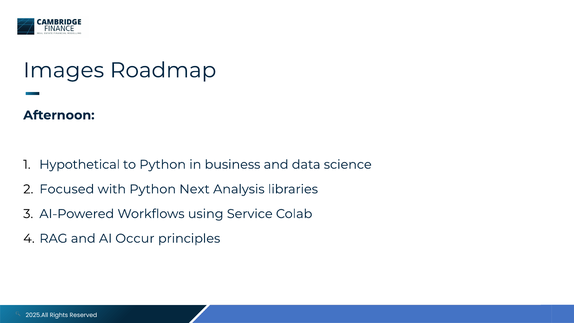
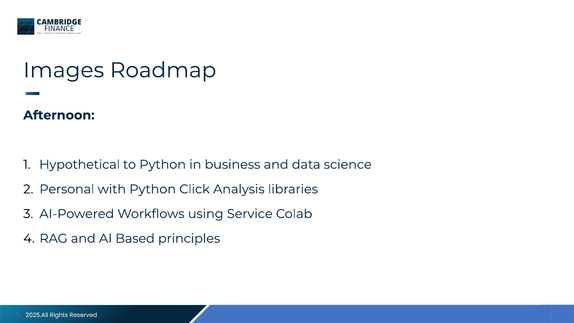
Focused: Focused -> Personal
Next: Next -> Click
Occur: Occur -> Based
